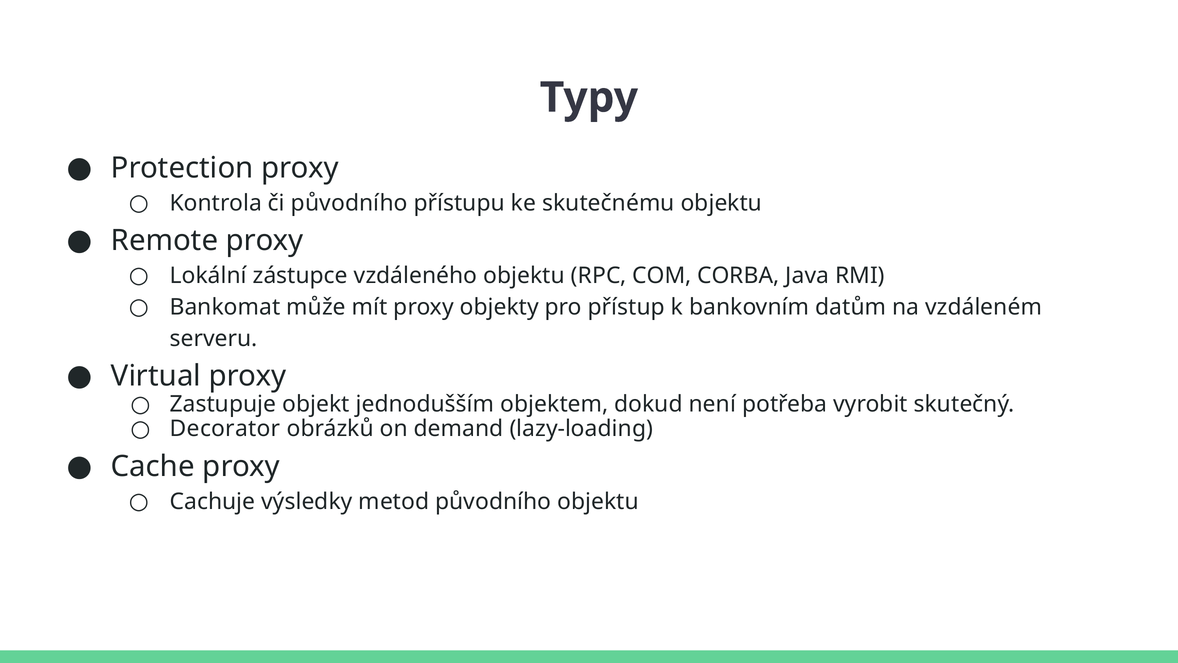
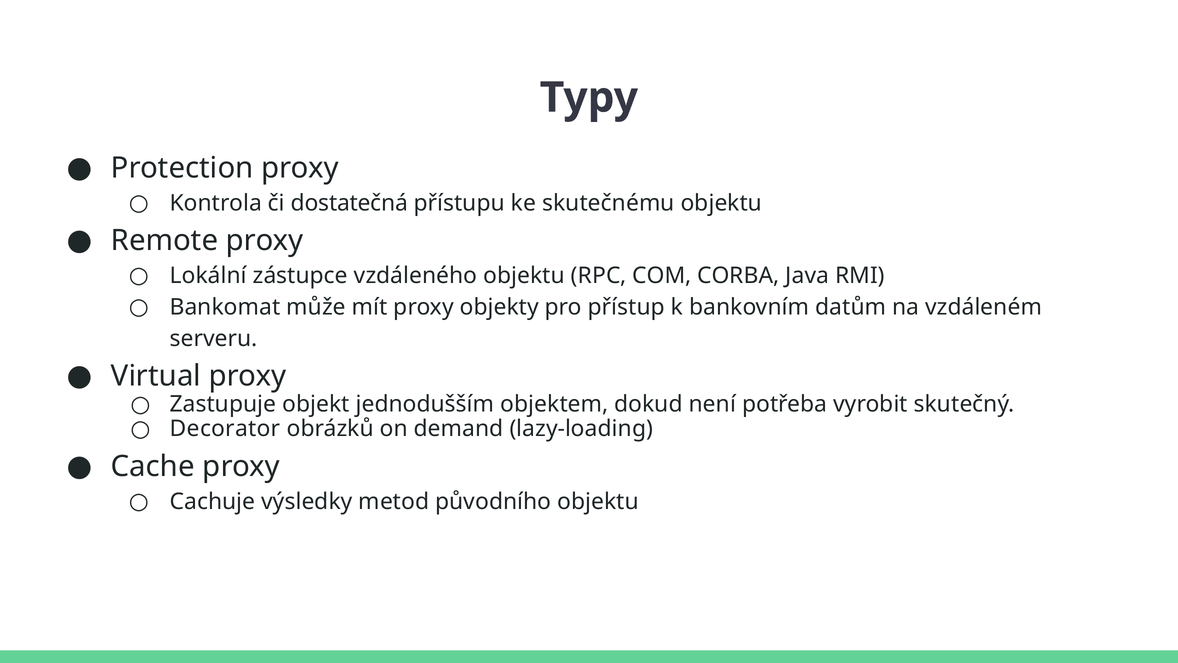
či původního: původního -> dostatečná
